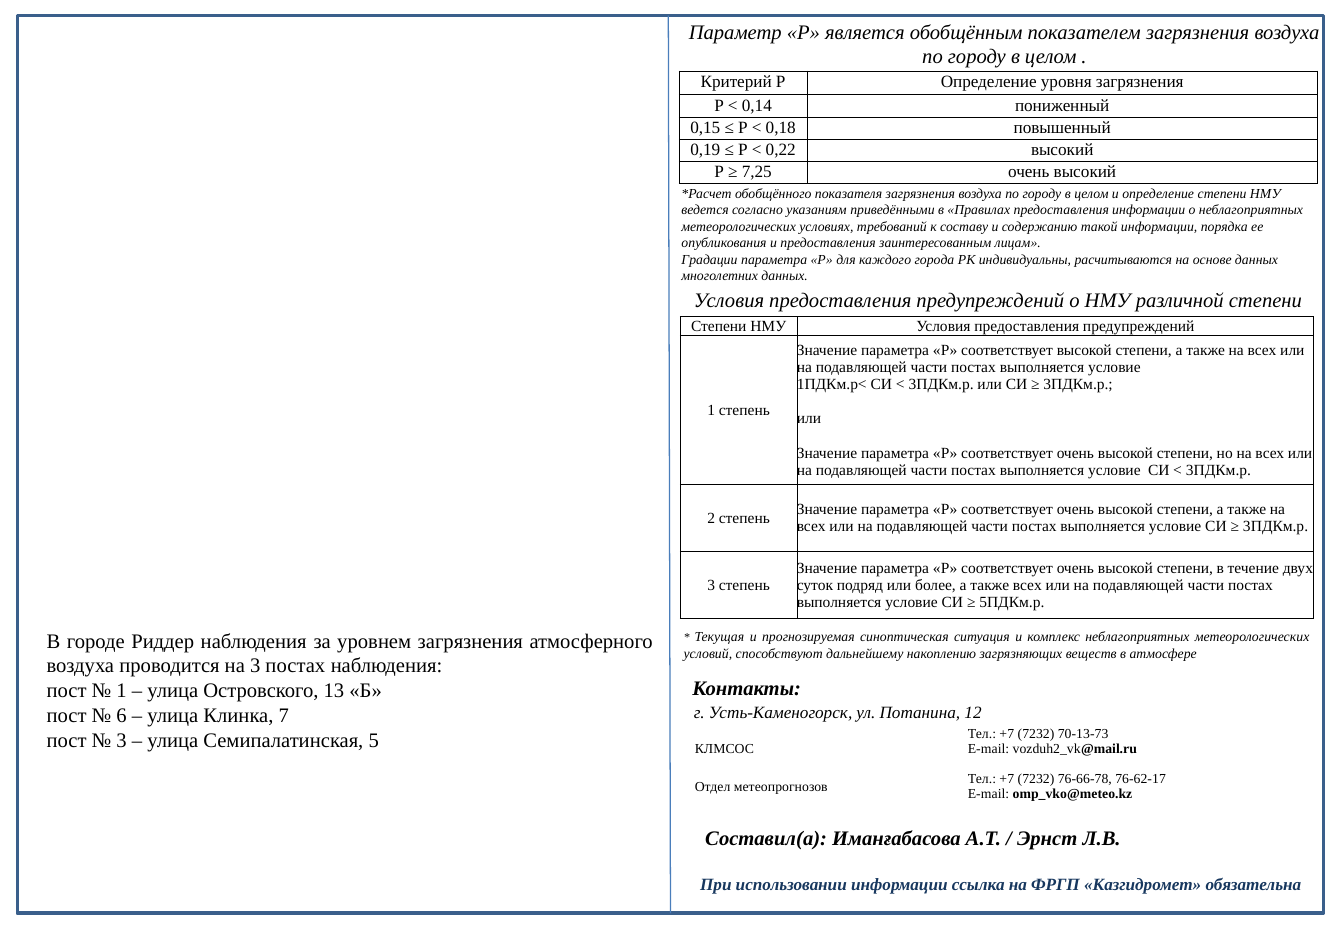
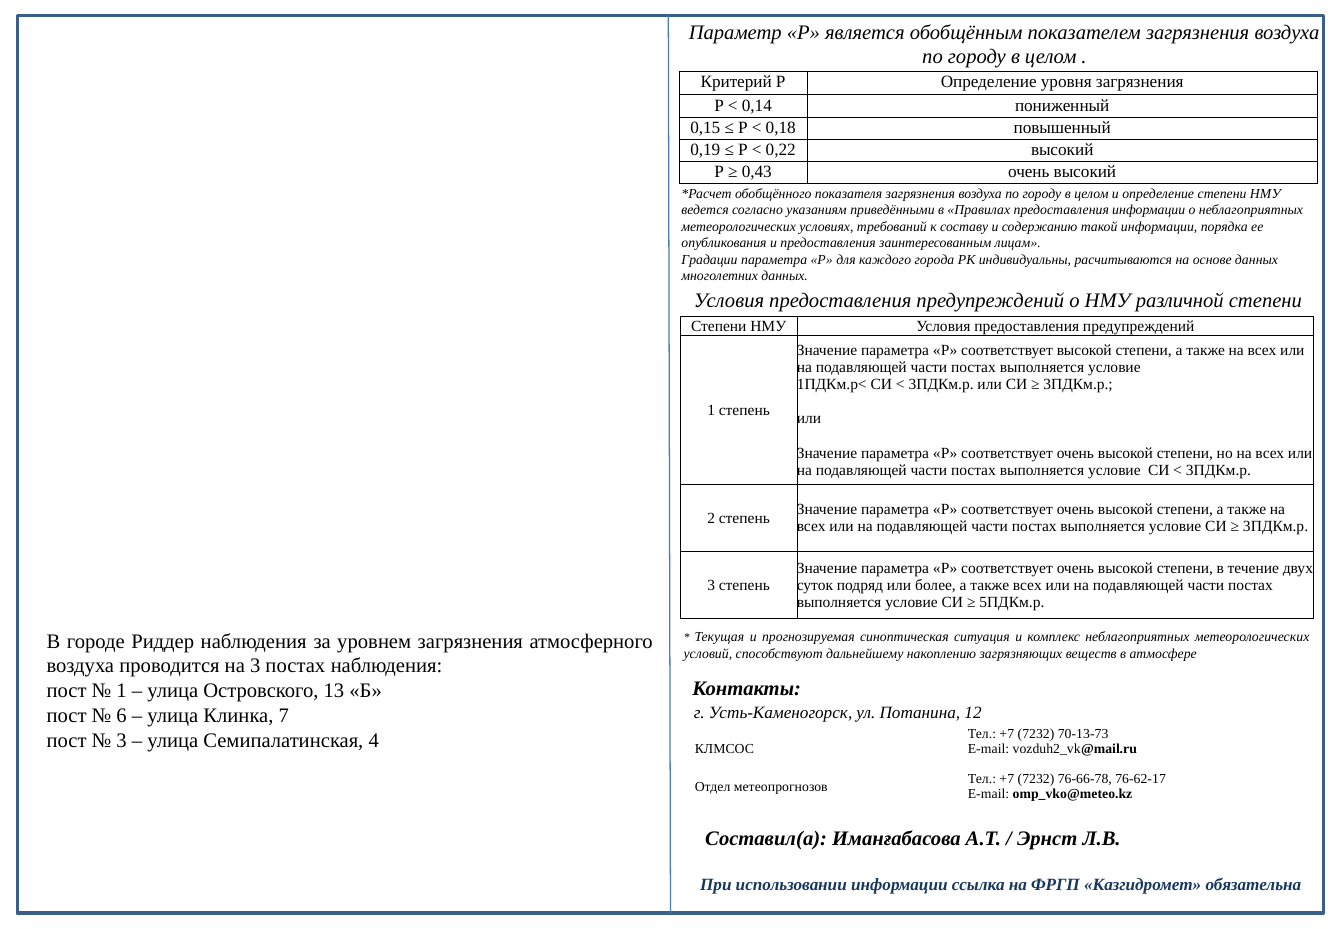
7,25: 7,25 -> 0,43
5: 5 -> 4
